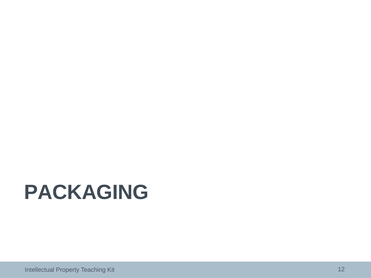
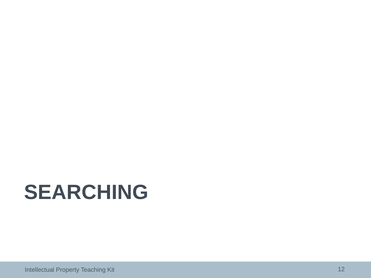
PACKAGING: PACKAGING -> SEARCHING
